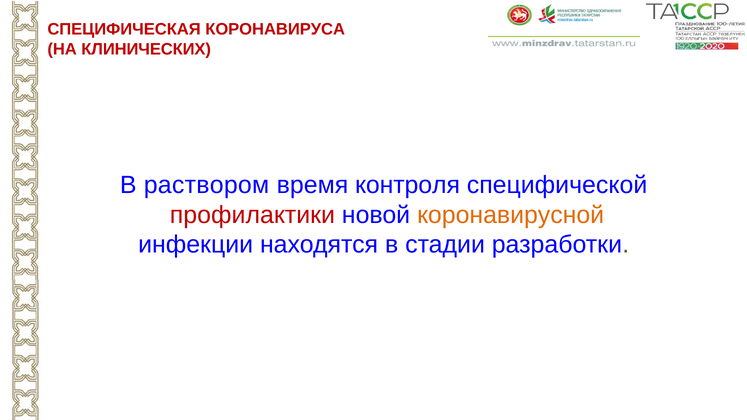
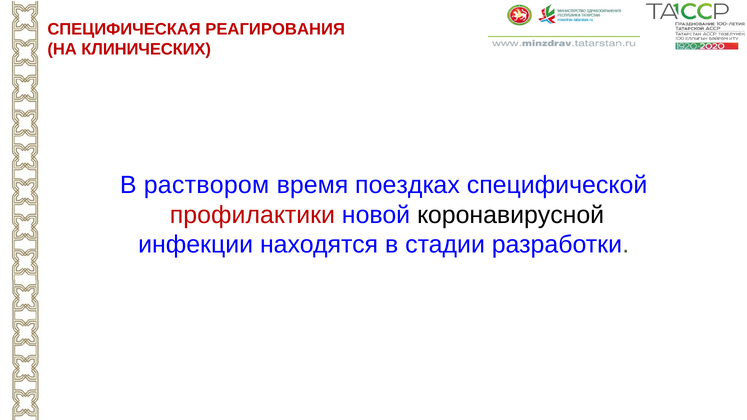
КОРОНАВИРУСА: КОРОНАВИРУСА -> РЕАГИРОВАНИЯ
контроля: контроля -> поездках
коронавирусной colour: orange -> black
